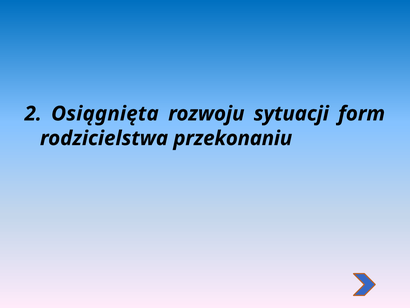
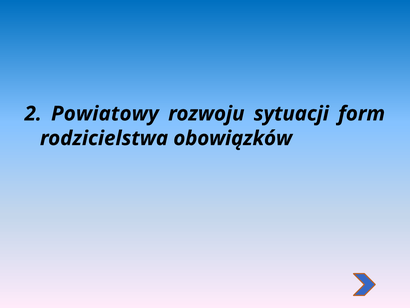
Osiągnięta: Osiągnięta -> Powiatowy
przekonaniu: przekonaniu -> obowiązków
